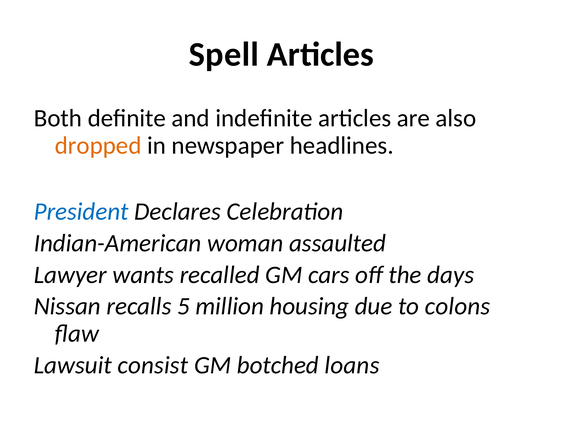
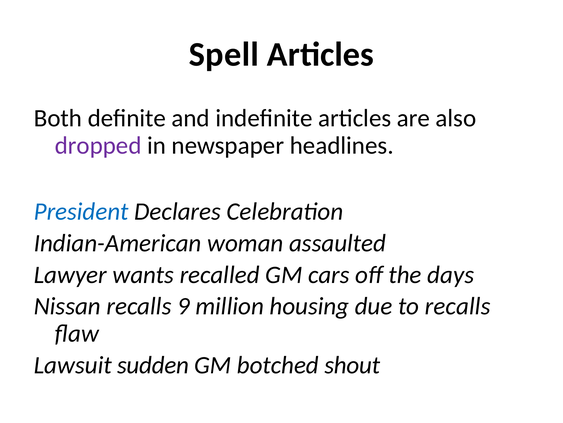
dropped colour: orange -> purple
5: 5 -> 9
to colons: colons -> recalls
consist: consist -> sudden
loans: loans -> shout
